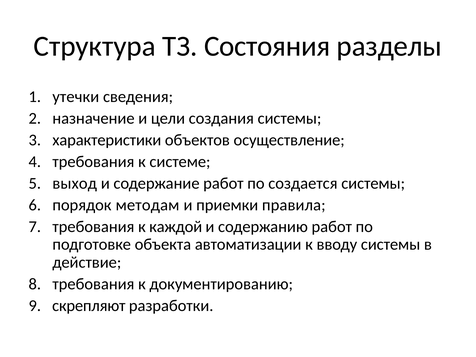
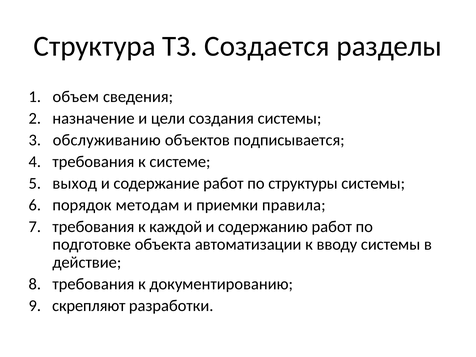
Состояния: Состояния -> Создается
утечки: утечки -> объем
характеристики: характеристики -> обслуживанию
осуществление: осуществление -> подписывается
создается: создается -> структуры
